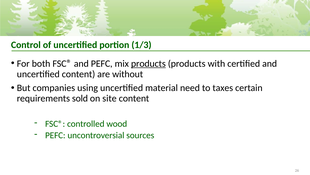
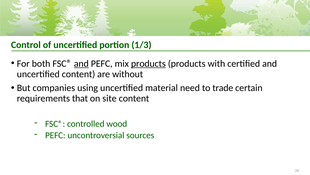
and at (81, 63) underline: none -> present
taxes: taxes -> trade
sold: sold -> that
